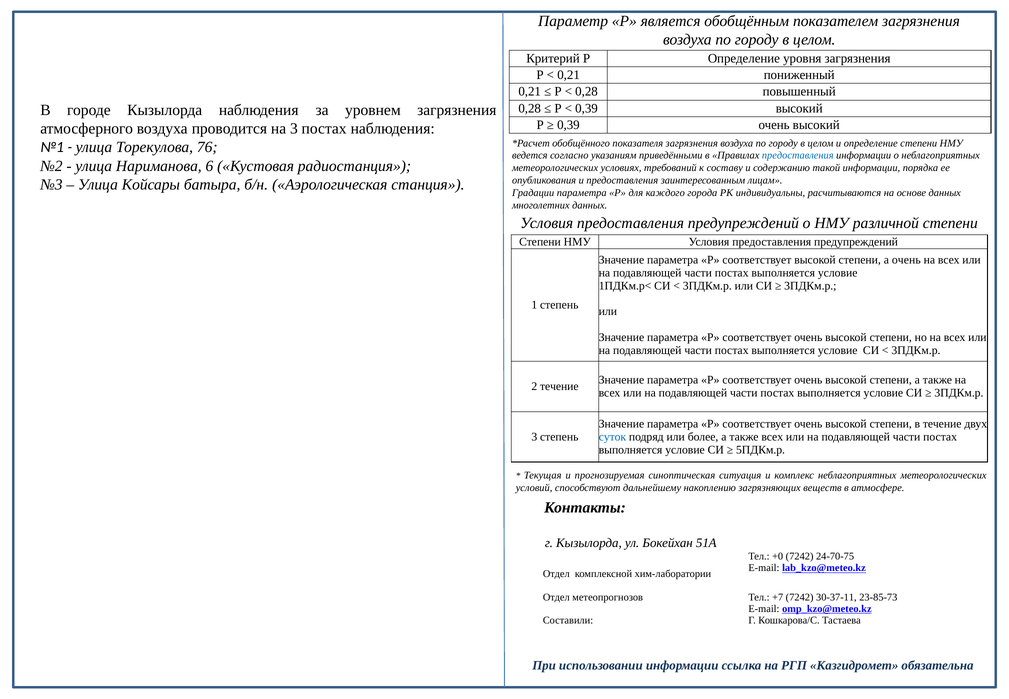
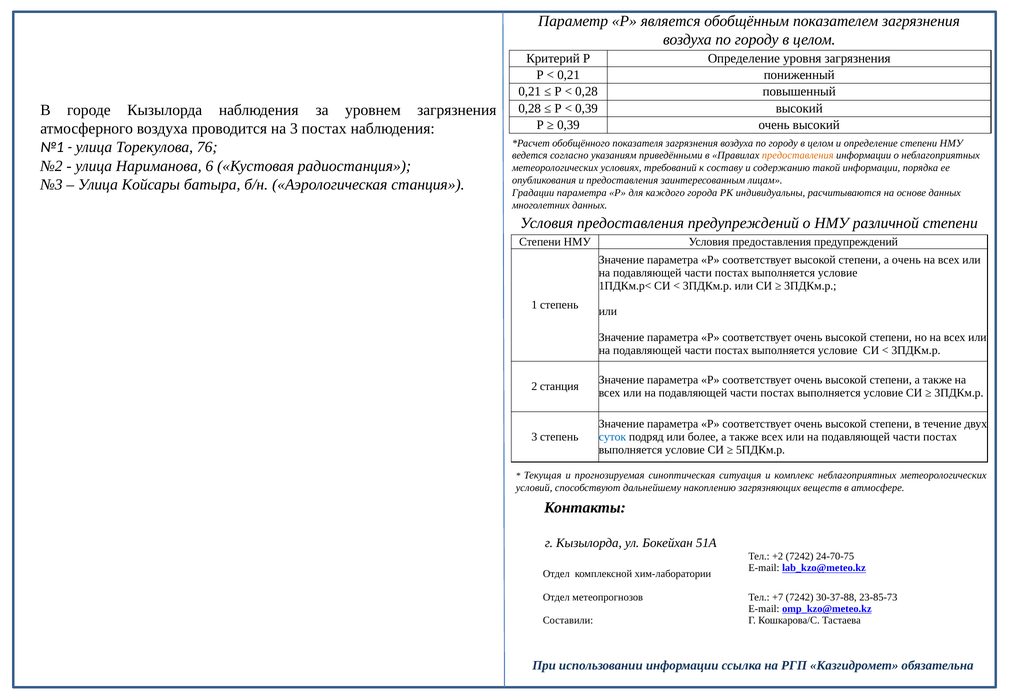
предоставления at (798, 155) colour: blue -> orange
2 течение: течение -> станция
+0: +0 -> +2
30-37-11: 30-37-11 -> 30-37-88
